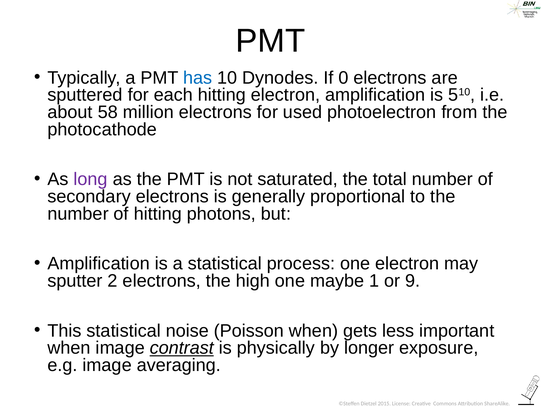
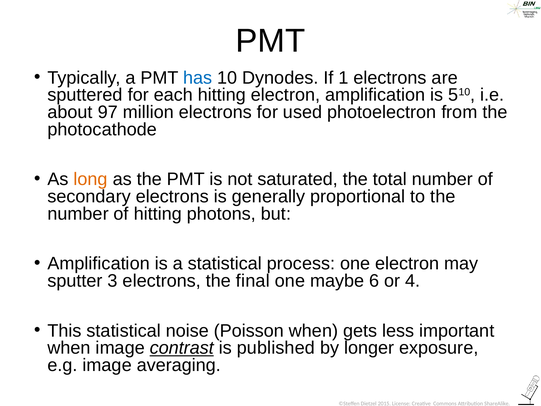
0: 0 -> 1
58: 58 -> 97
long colour: purple -> orange
2: 2 -> 3
high: high -> final
1: 1 -> 6
9: 9 -> 4
physically: physically -> published
